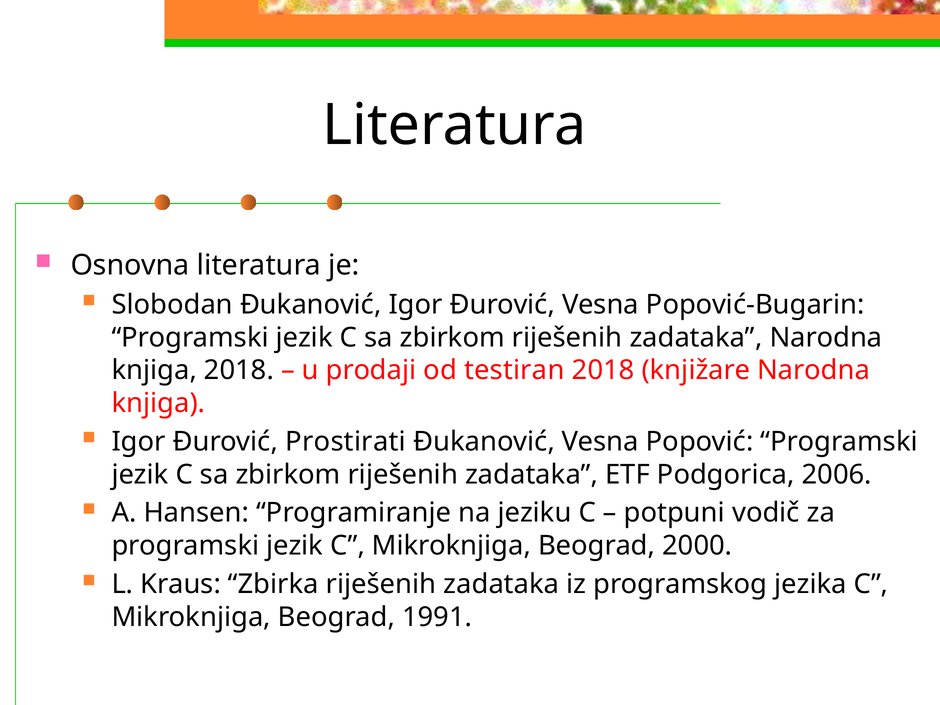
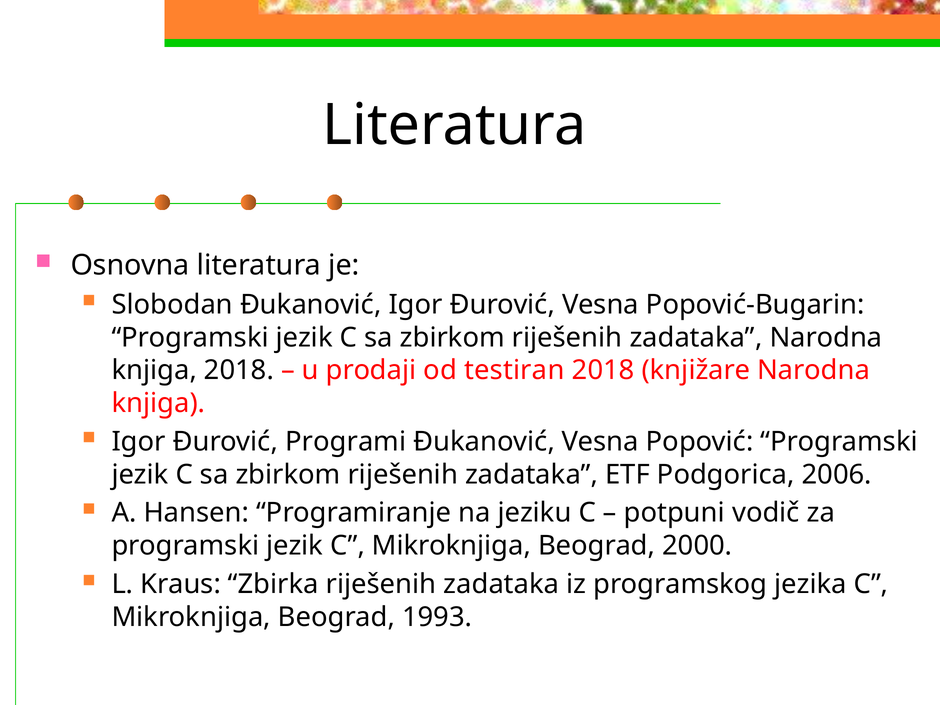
Prostirati: Prostirati -> Programi
1991: 1991 -> 1993
